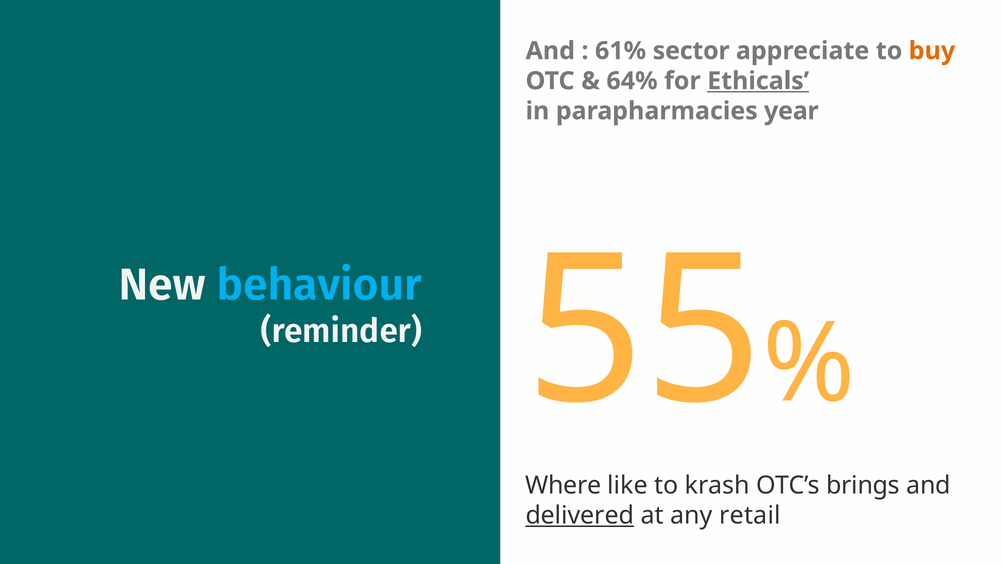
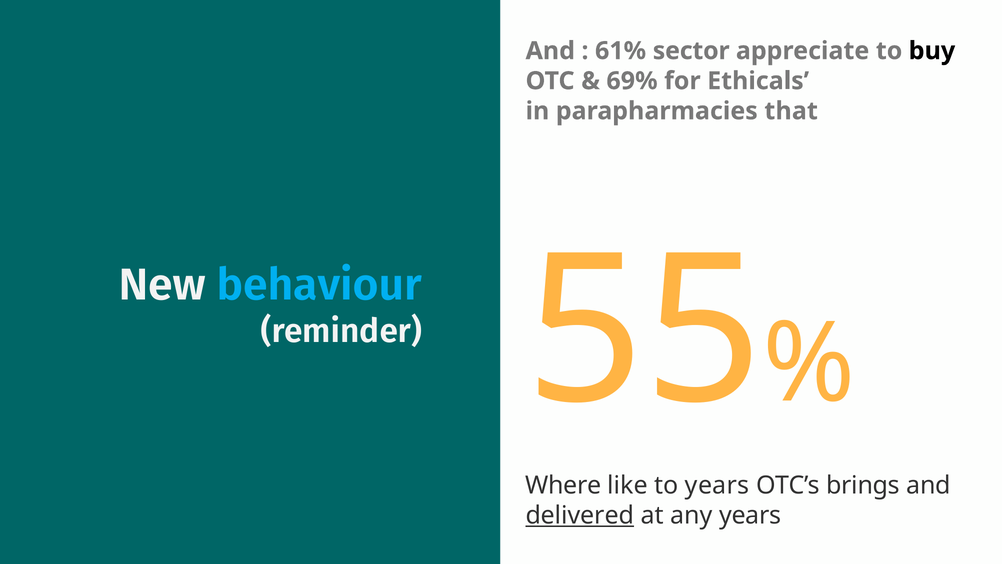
buy colour: orange -> black
64%: 64% -> 69%
Ethicals underline: present -> none
year: year -> that
to krash: krash -> years
any retail: retail -> years
